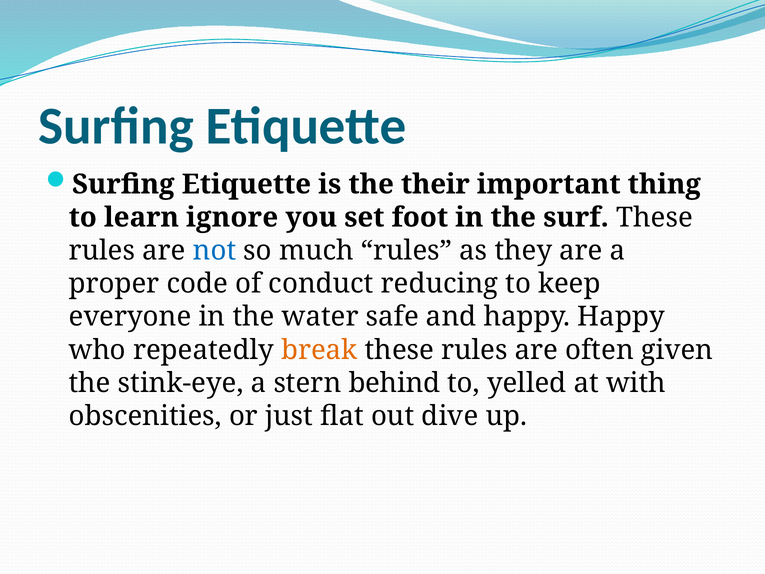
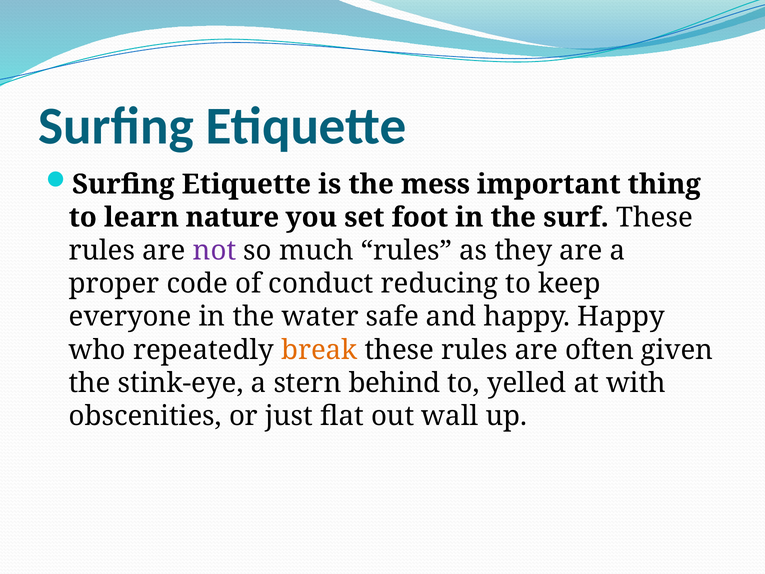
their: their -> mess
ignore: ignore -> nature
not colour: blue -> purple
dive: dive -> wall
